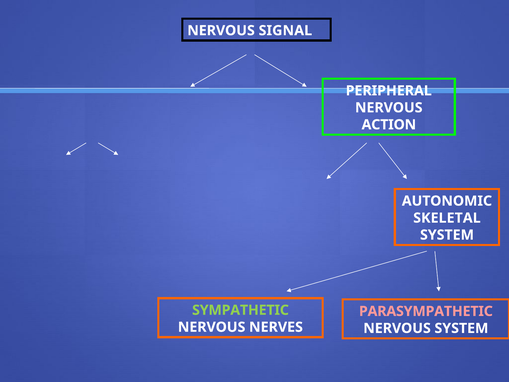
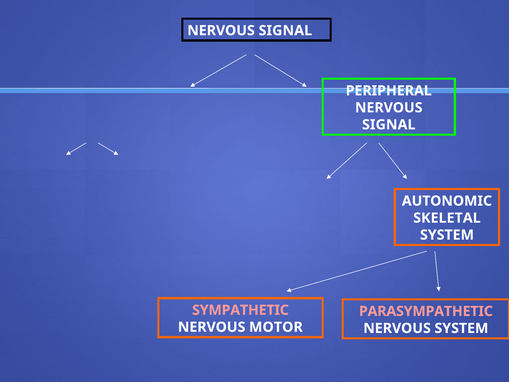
ACTION at (389, 125): ACTION -> SIGNAL
SYMPATHETIC colour: light green -> pink
NERVES: NERVES -> MOTOR
